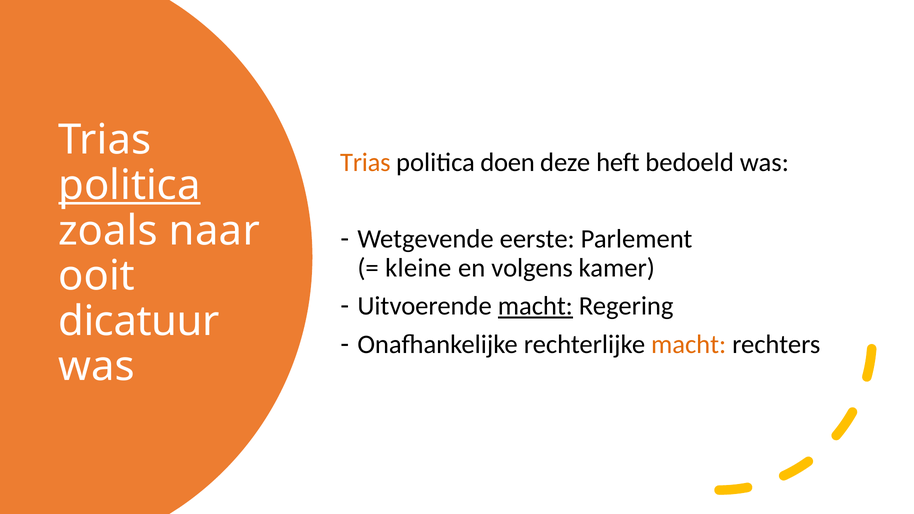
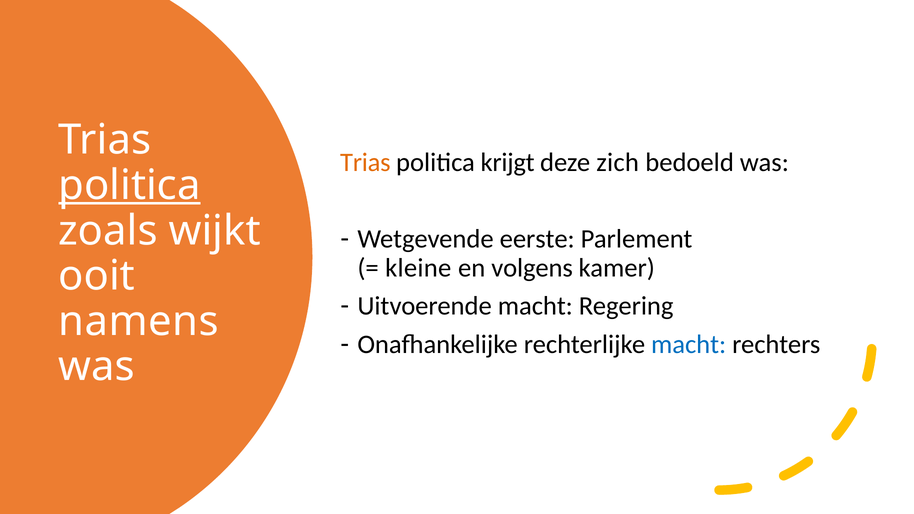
doen: doen -> krijgt
heft: heft -> zich
naar: naar -> wijkt
macht at (535, 306) underline: present -> none
dicatuur: dicatuur -> namens
macht at (689, 344) colour: orange -> blue
